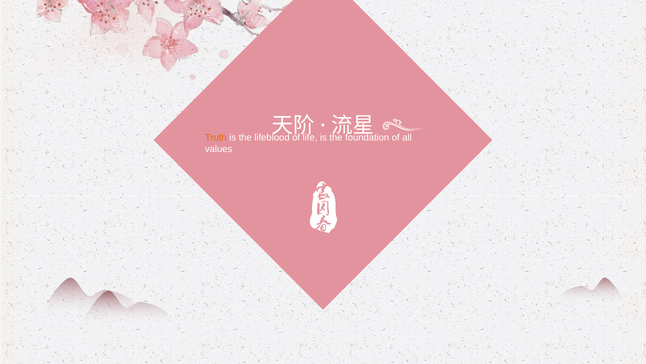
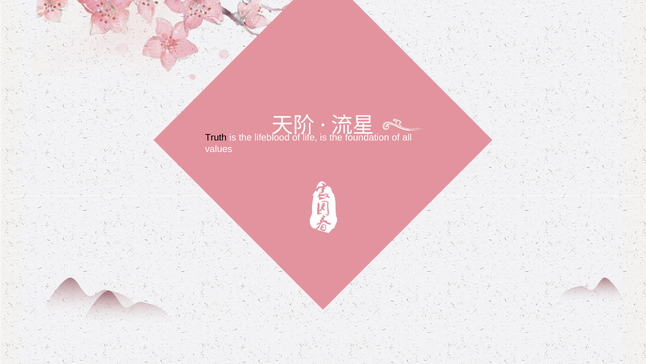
Truth colour: orange -> black
